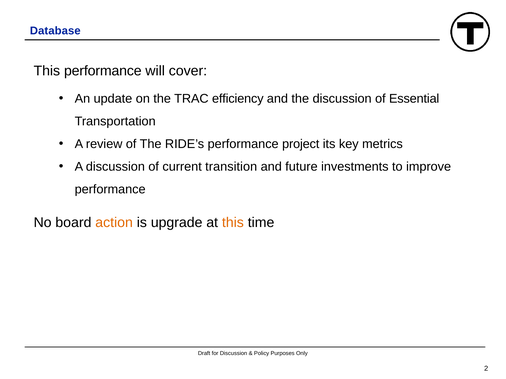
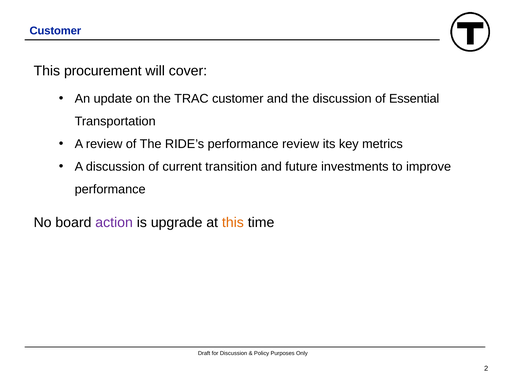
Database at (55, 31): Database -> Customer
This performance: performance -> procurement
TRAC efficiency: efficiency -> customer
performance project: project -> review
action colour: orange -> purple
